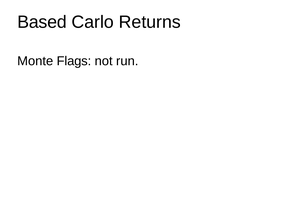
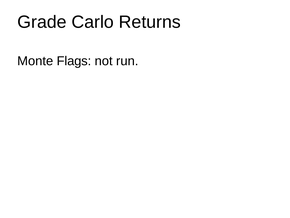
Based: Based -> Grade
